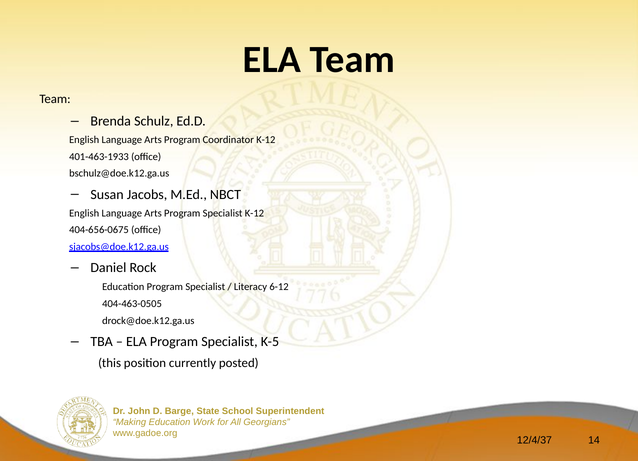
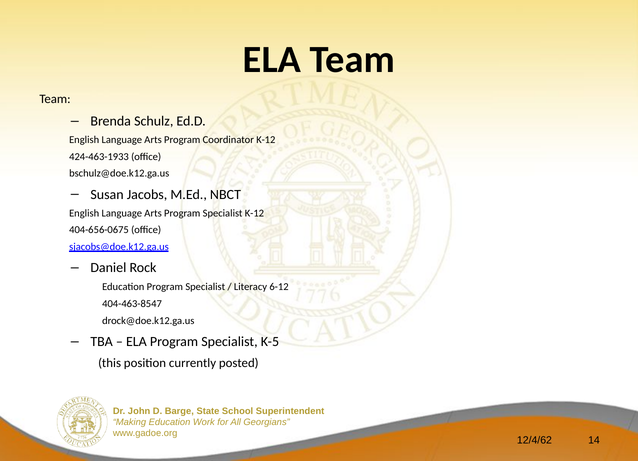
401-463-1933: 401-463-1933 -> 424-463-1933
404-463-0505: 404-463-0505 -> 404-463-8547
12/4/37: 12/4/37 -> 12/4/62
